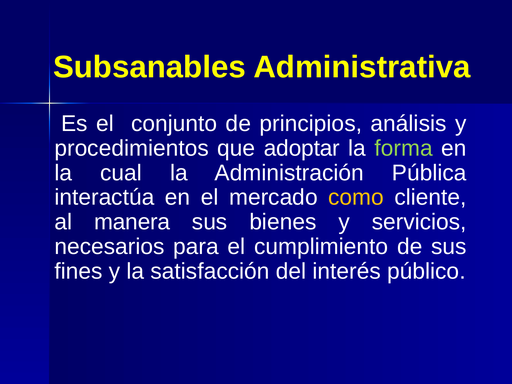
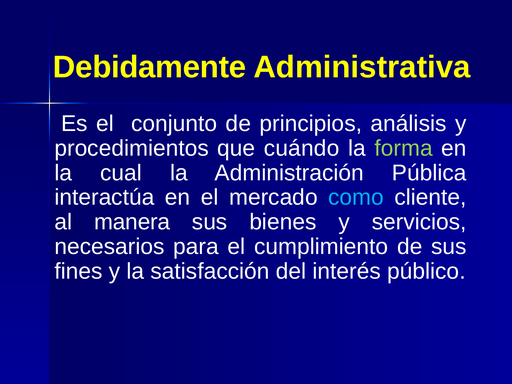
Subsanables: Subsanables -> Debidamente
adoptar: adoptar -> cuándo
como colour: yellow -> light blue
